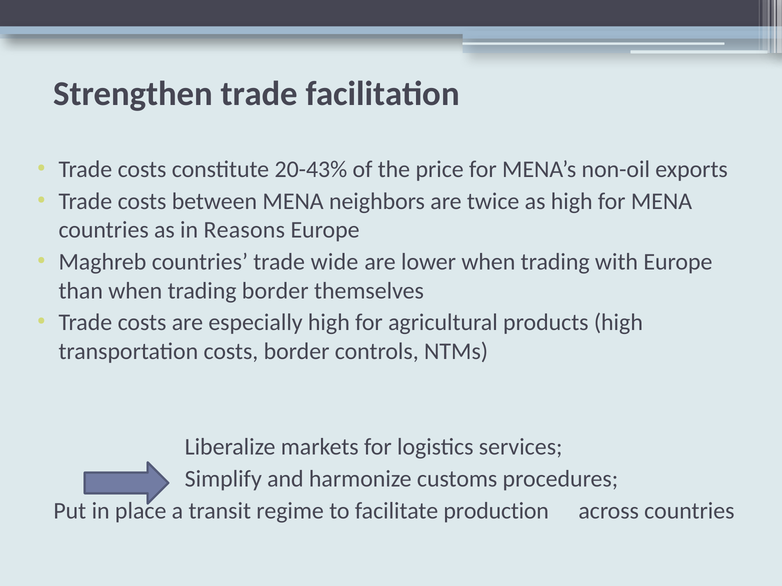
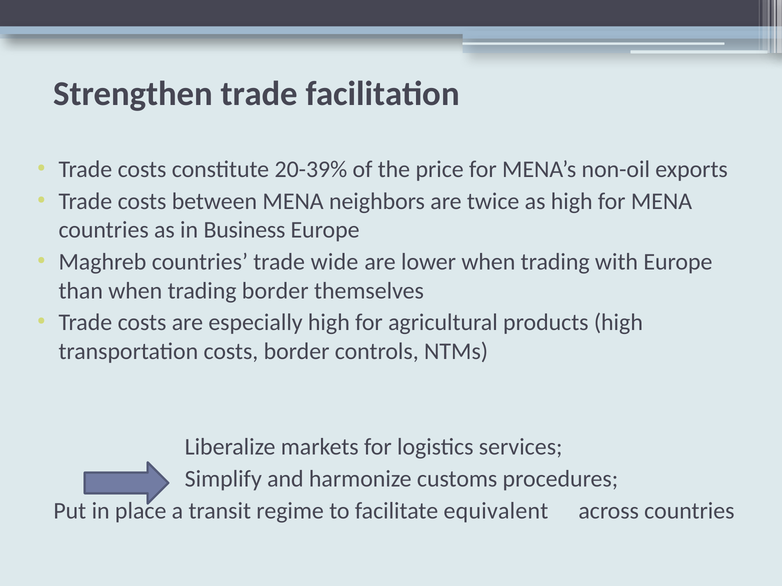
20-43%: 20-43% -> 20-39%
Reasons: Reasons -> Business
production: production -> equivalent
